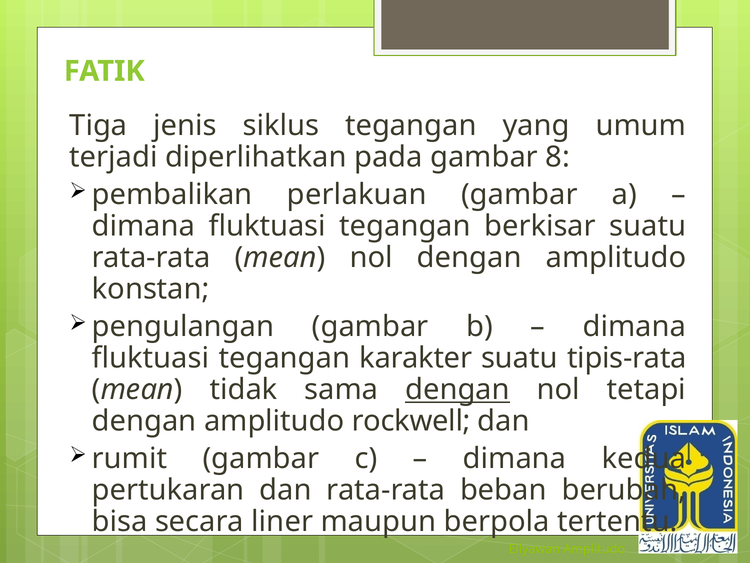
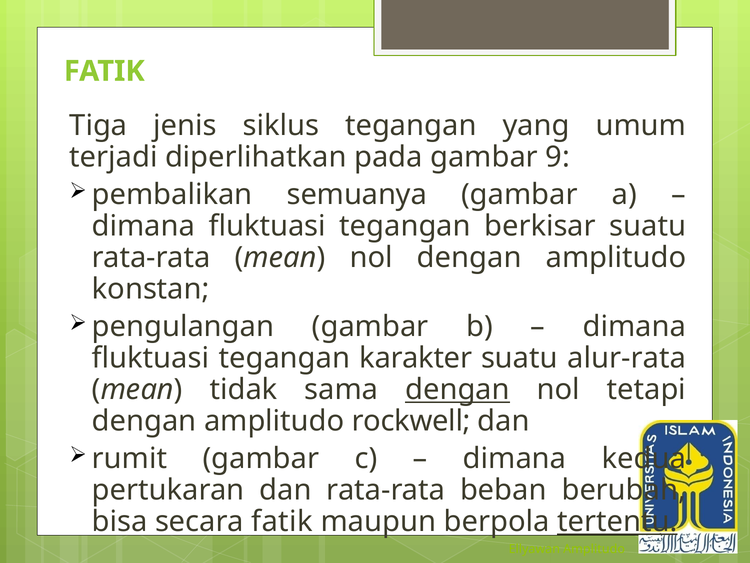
8: 8 -> 9
perlakuan: perlakuan -> semuanya
tipis-rata: tipis-rata -> alur-rata
secara liner: liner -> fatik
tertentu underline: none -> present
